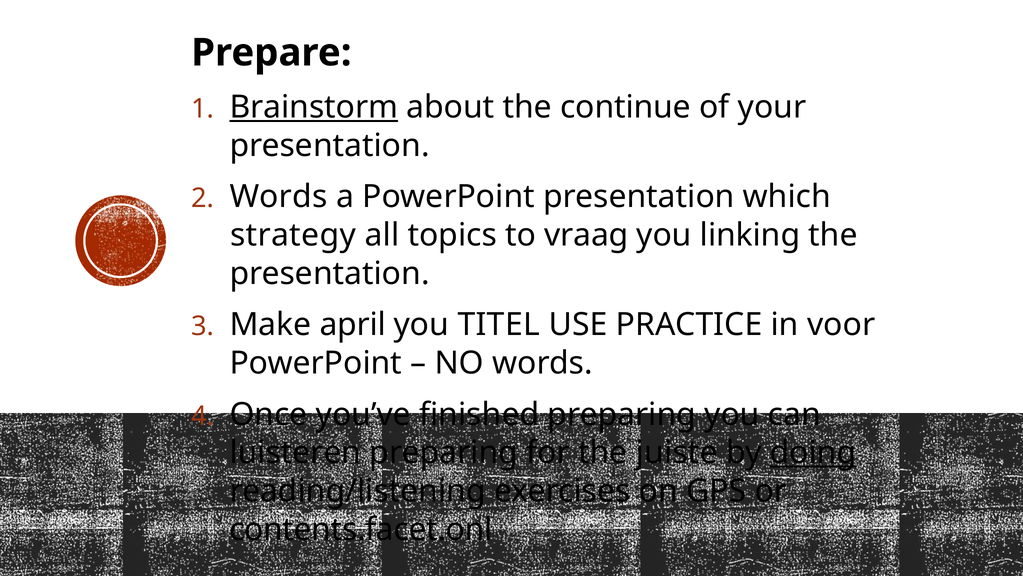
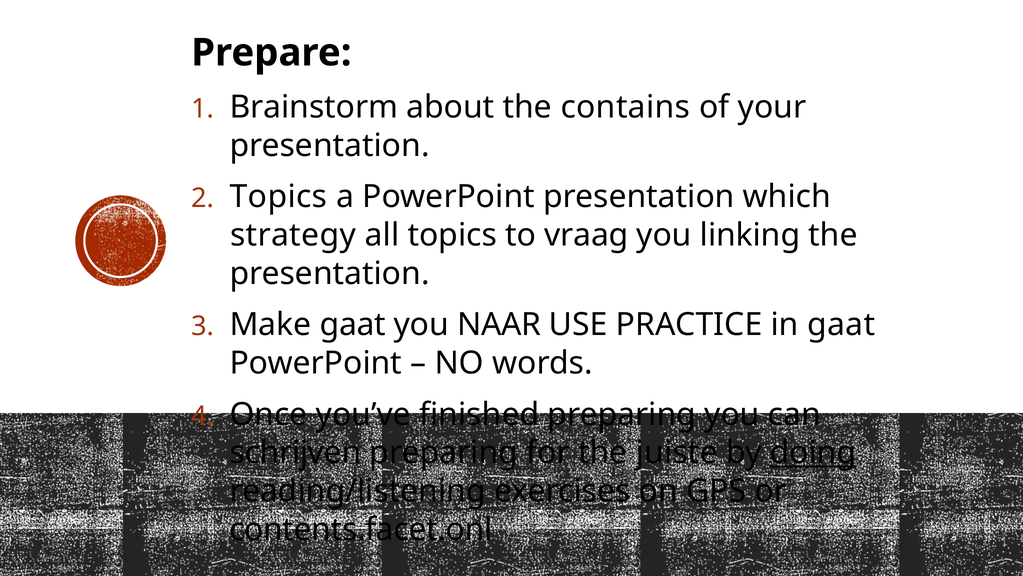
Brainstorm underline: present -> none
continue: continue -> contains
Words at (279, 197): Words -> Topics
Make april: april -> gaat
TITEL: TITEL -> NAAR
in voor: voor -> gaat
luisteren: luisteren -> schrijven
